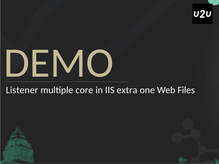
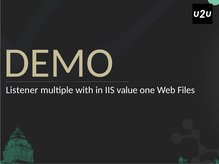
core: core -> with
extra: extra -> value
